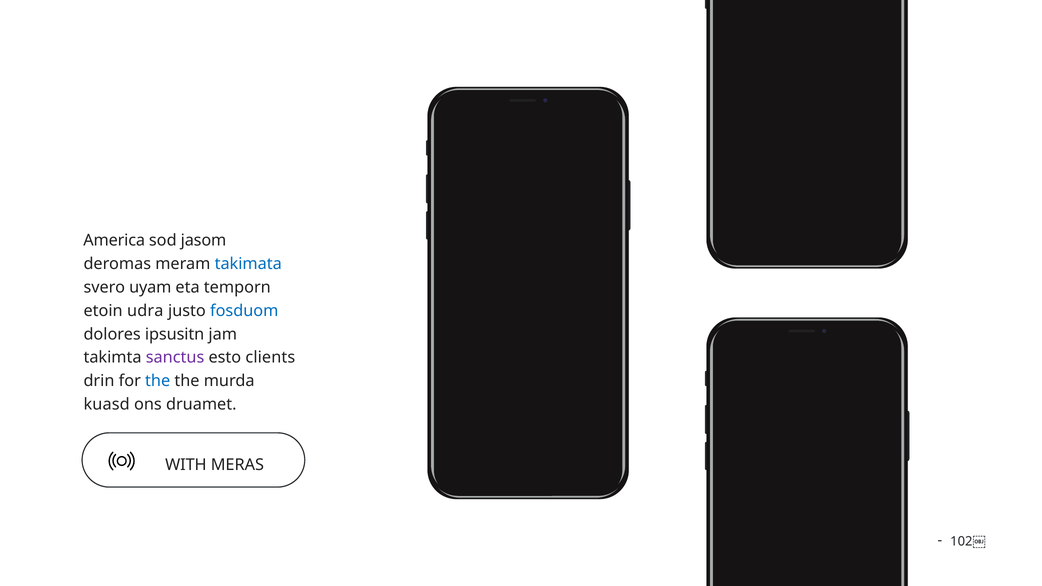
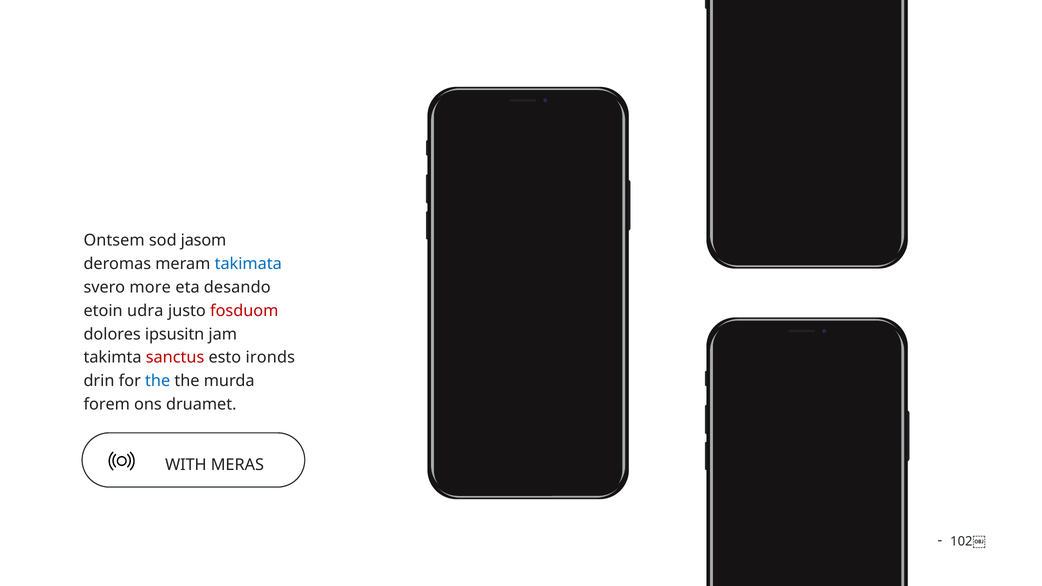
America: America -> Ontsem
uyam: uyam -> more
temporn: temporn -> desando
fosduom colour: blue -> red
sanctus colour: purple -> red
clients: clients -> ironds
kuasd: kuasd -> forem
